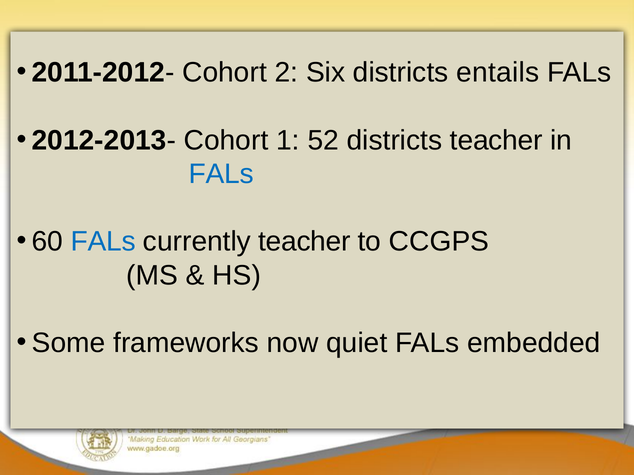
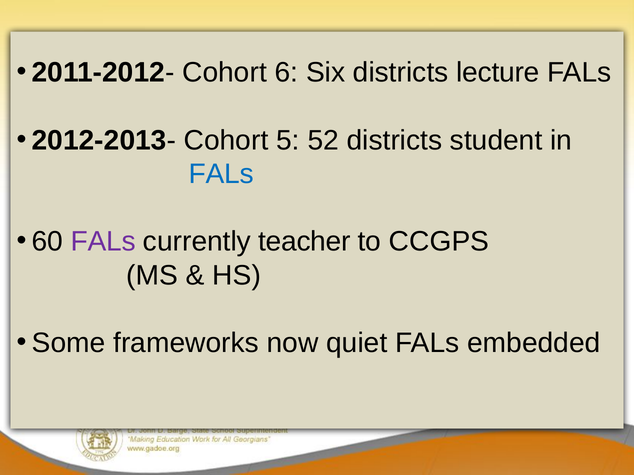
2: 2 -> 6
entails: entails -> lecture
1: 1 -> 5
districts teacher: teacher -> student
FALs at (103, 242) colour: blue -> purple
